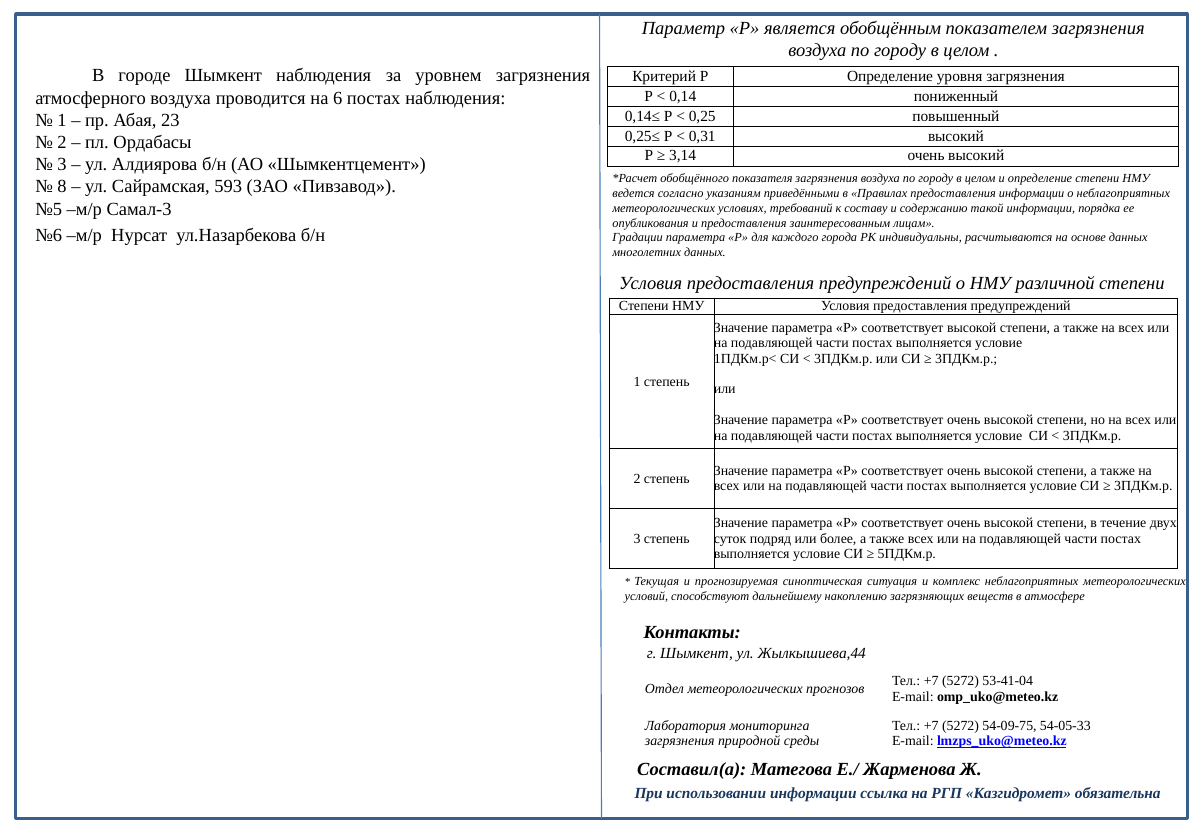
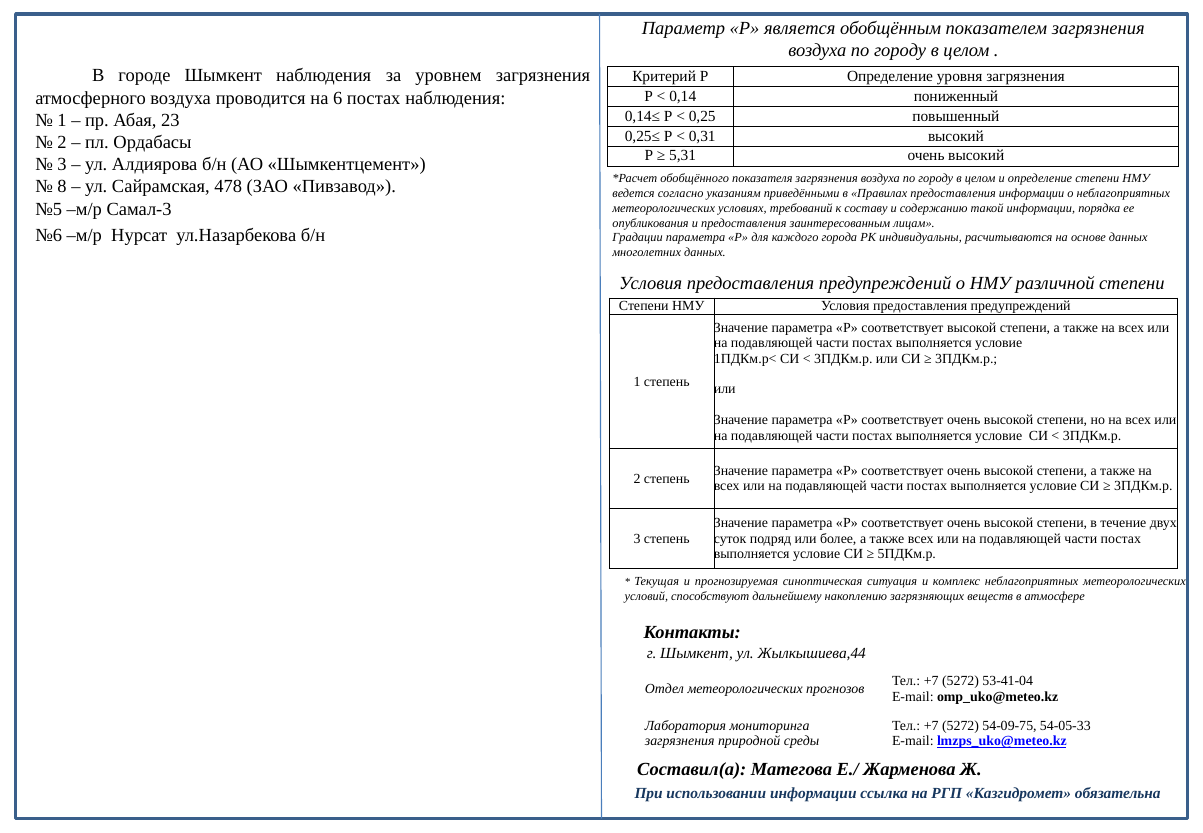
3,14: 3,14 -> 5,31
593: 593 -> 478
